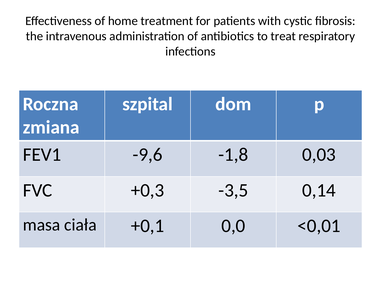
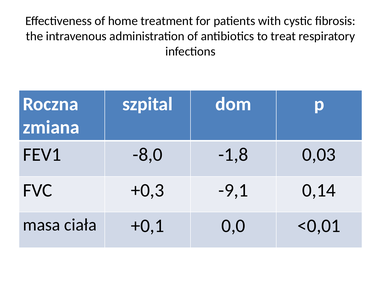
-9,6: -9,6 -> -8,0
-3,5: -3,5 -> -9,1
